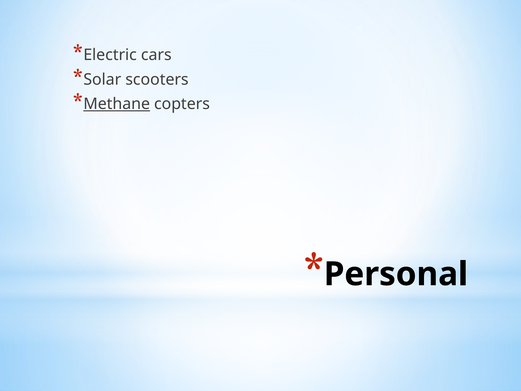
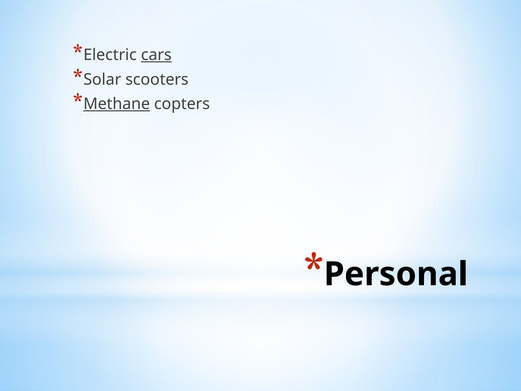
cars underline: none -> present
